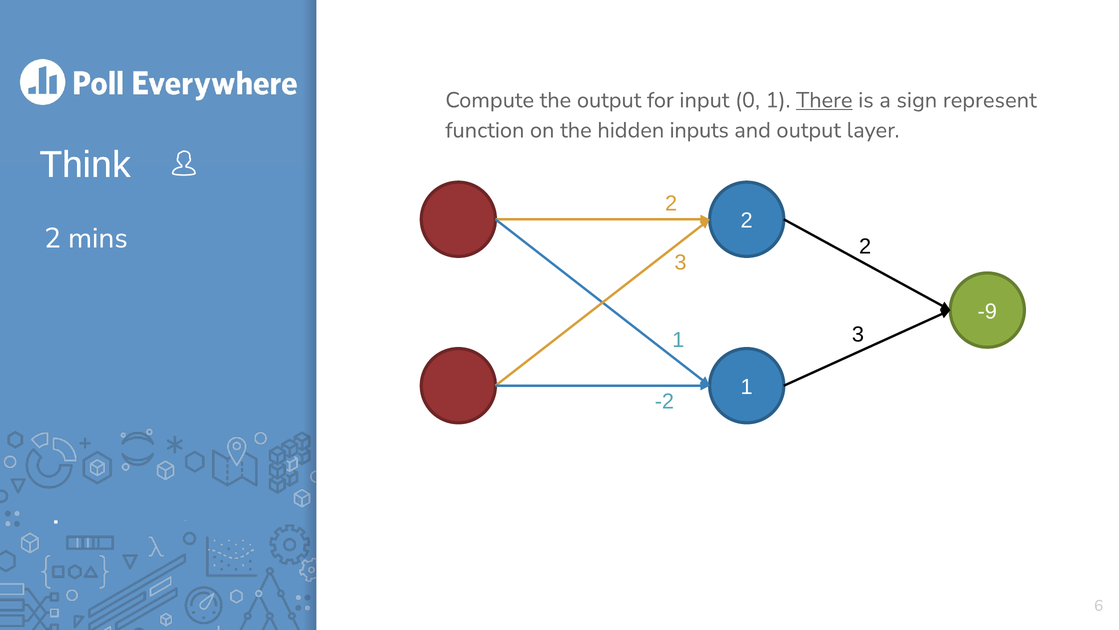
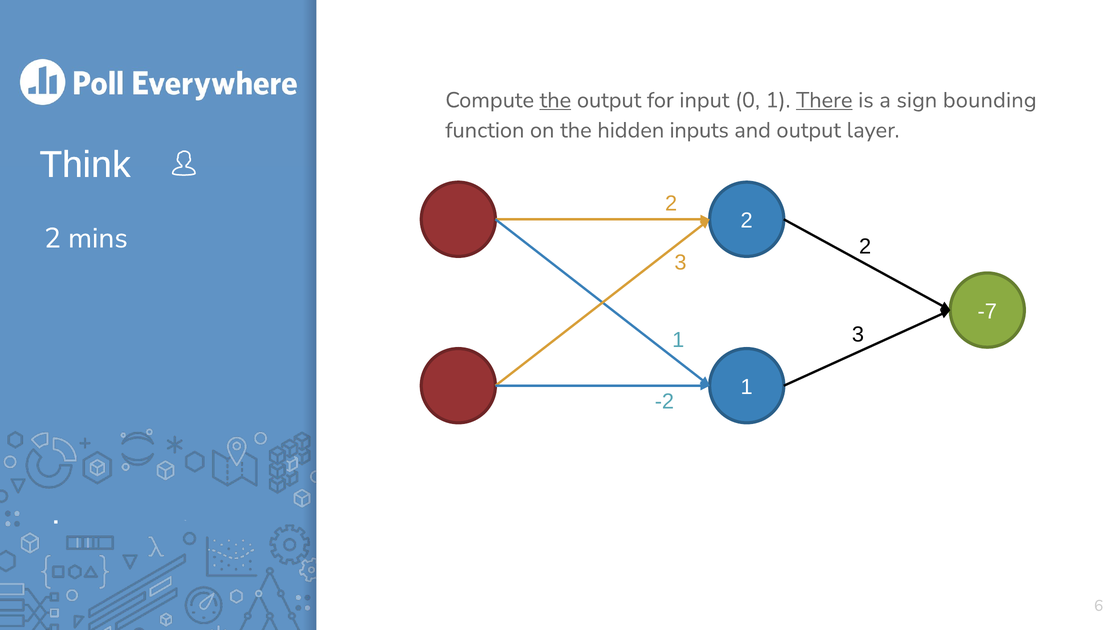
the at (555, 100) underline: none -> present
represent: represent -> bounding
-9: -9 -> -7
